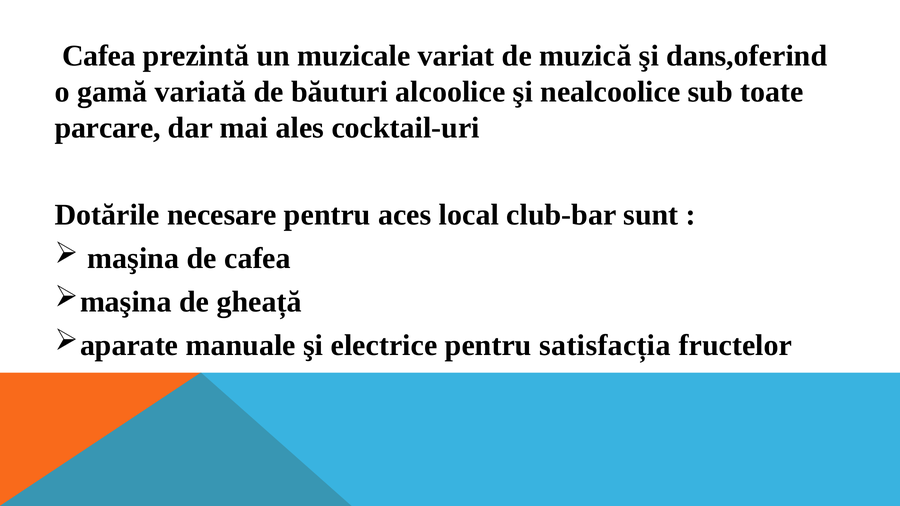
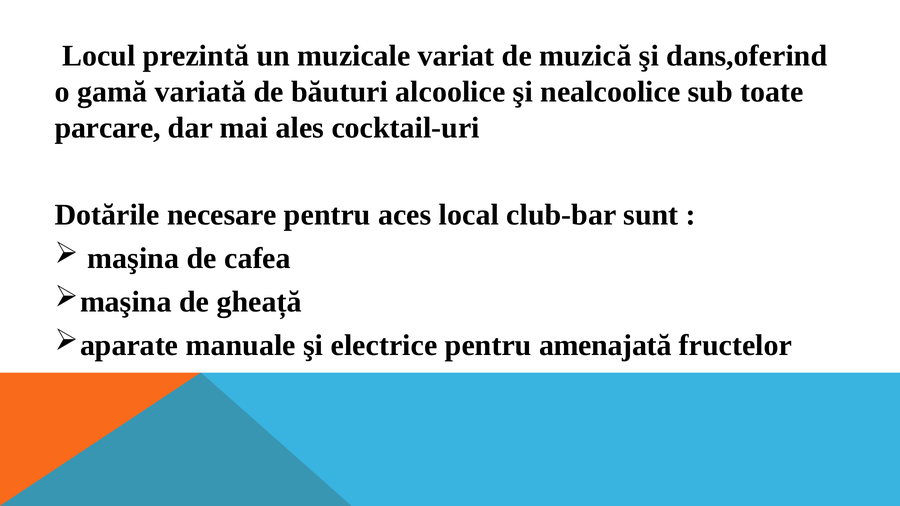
Cafea at (99, 56): Cafea -> Locul
satisfacția: satisfacția -> amenajată
